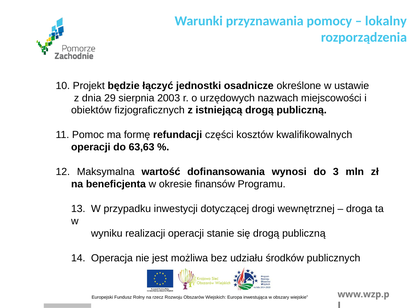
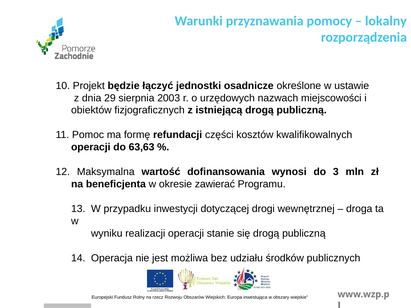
finansów: finansów -> zawierać
